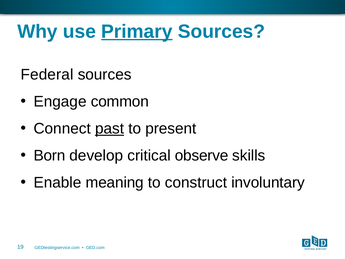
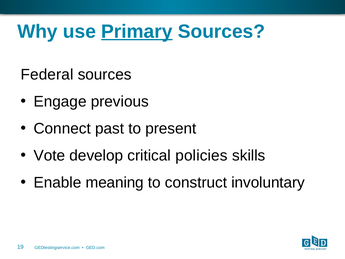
common: common -> previous
past underline: present -> none
Born: Born -> Vote
observe: observe -> policies
